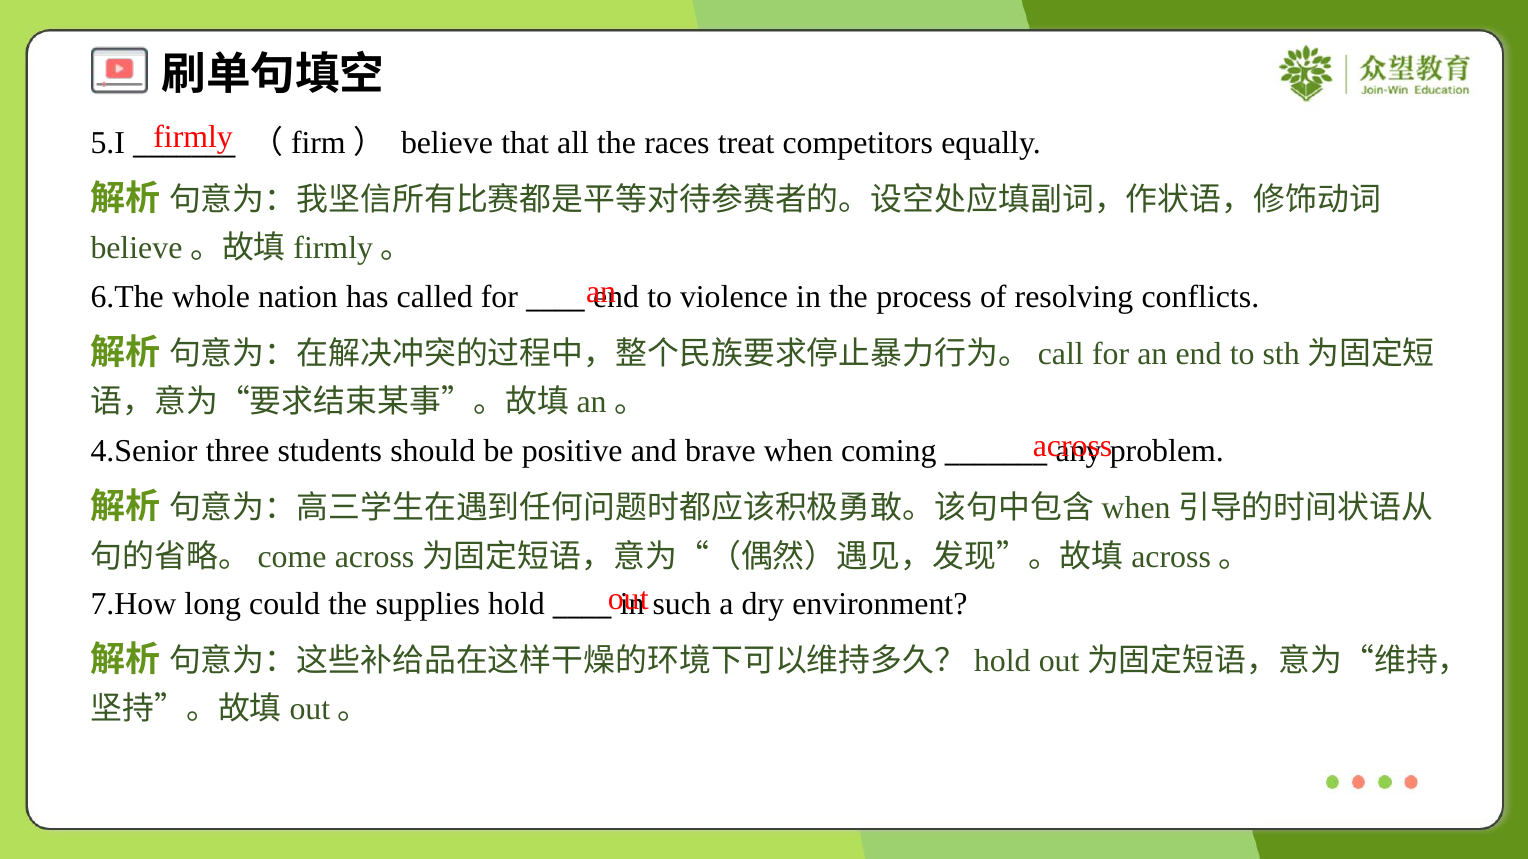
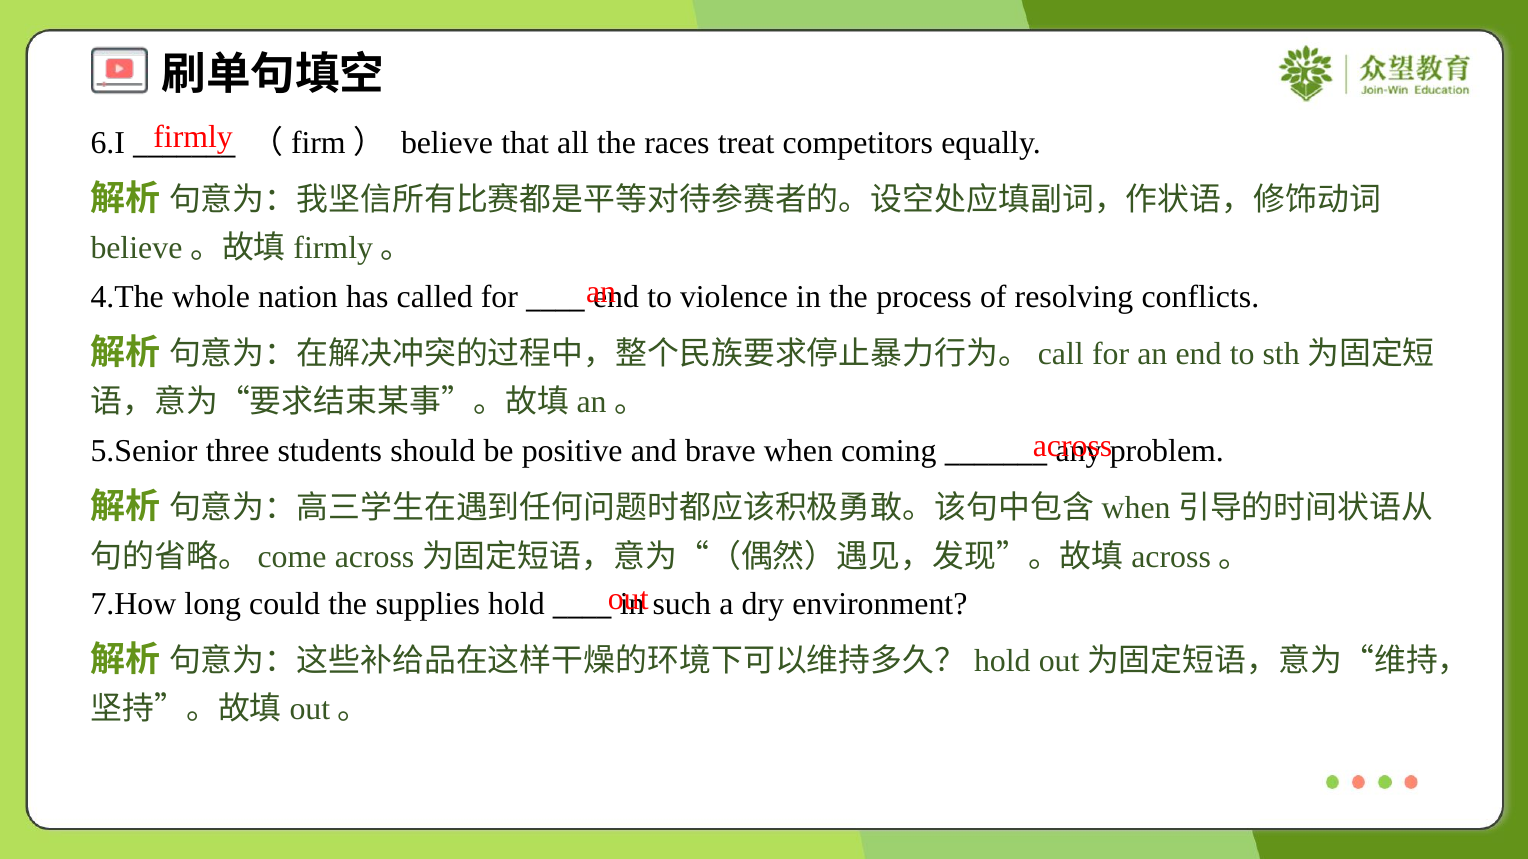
5.I: 5.I -> 6.I
6.The: 6.The -> 4.The
4.Senior: 4.Senior -> 5.Senior
